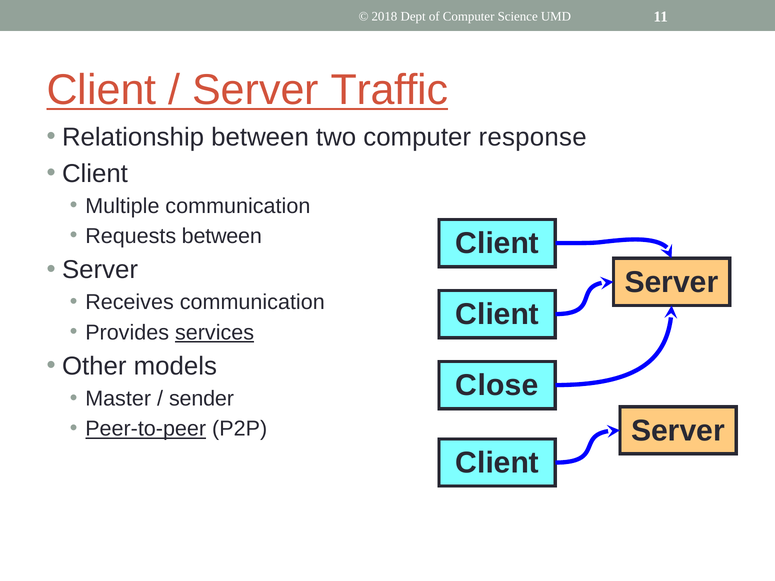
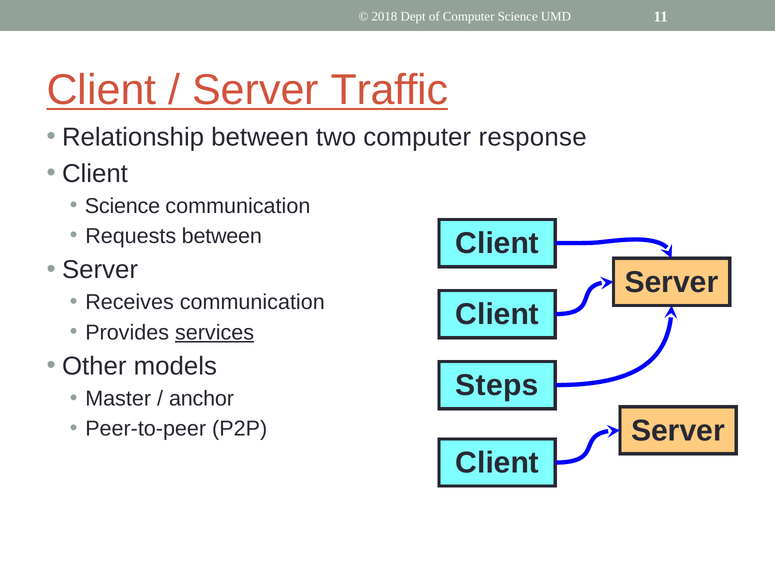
Multiple at (122, 206): Multiple -> Science
Close: Close -> Steps
sender: sender -> anchor
Peer-to-peer underline: present -> none
